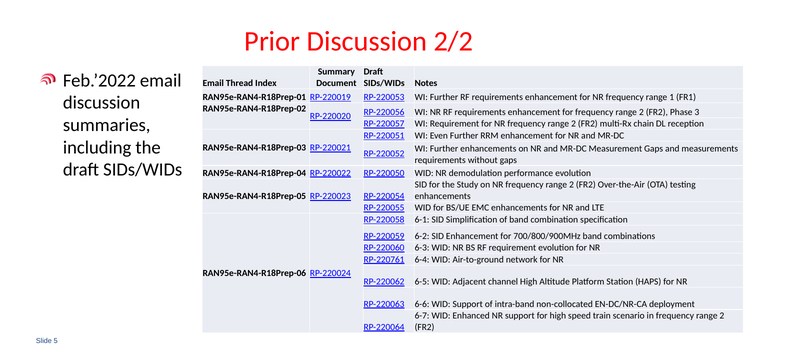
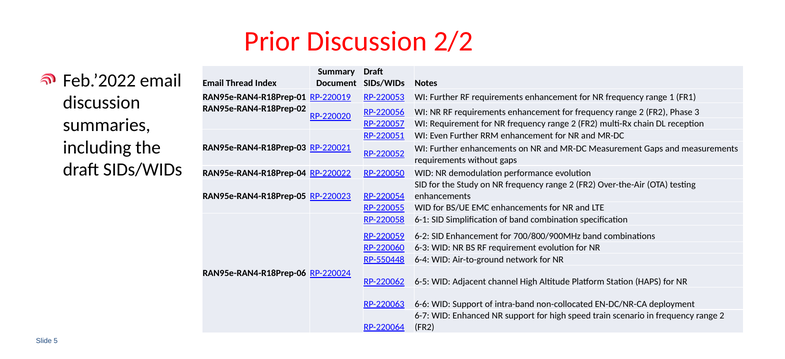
RP-220761: RP-220761 -> RP-550448
